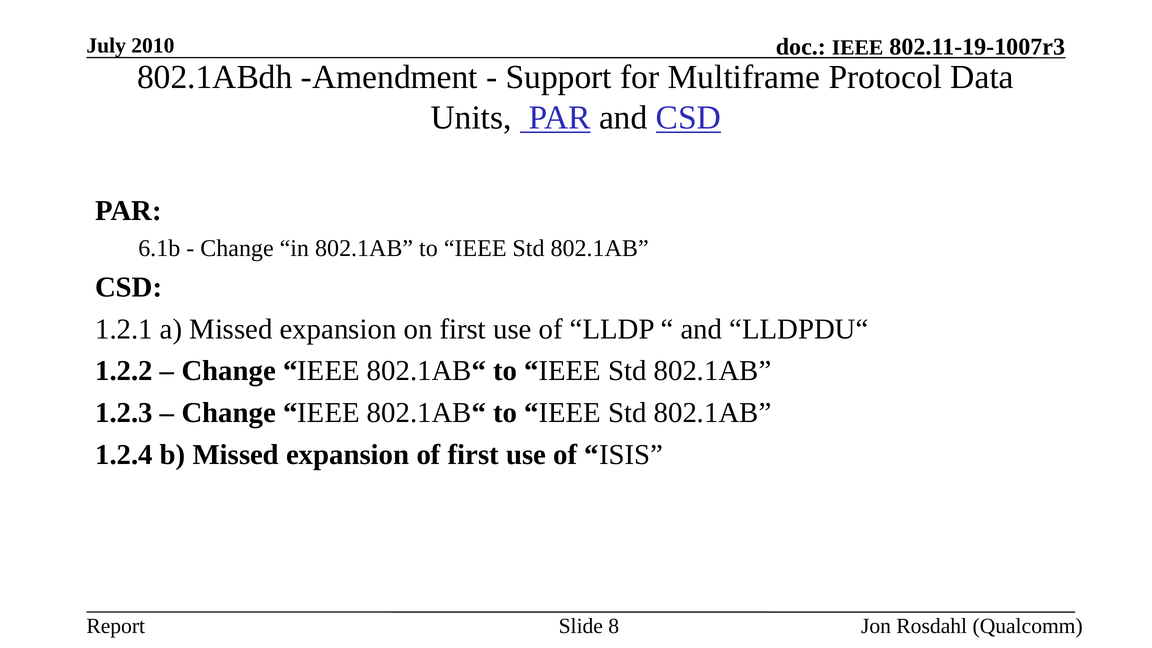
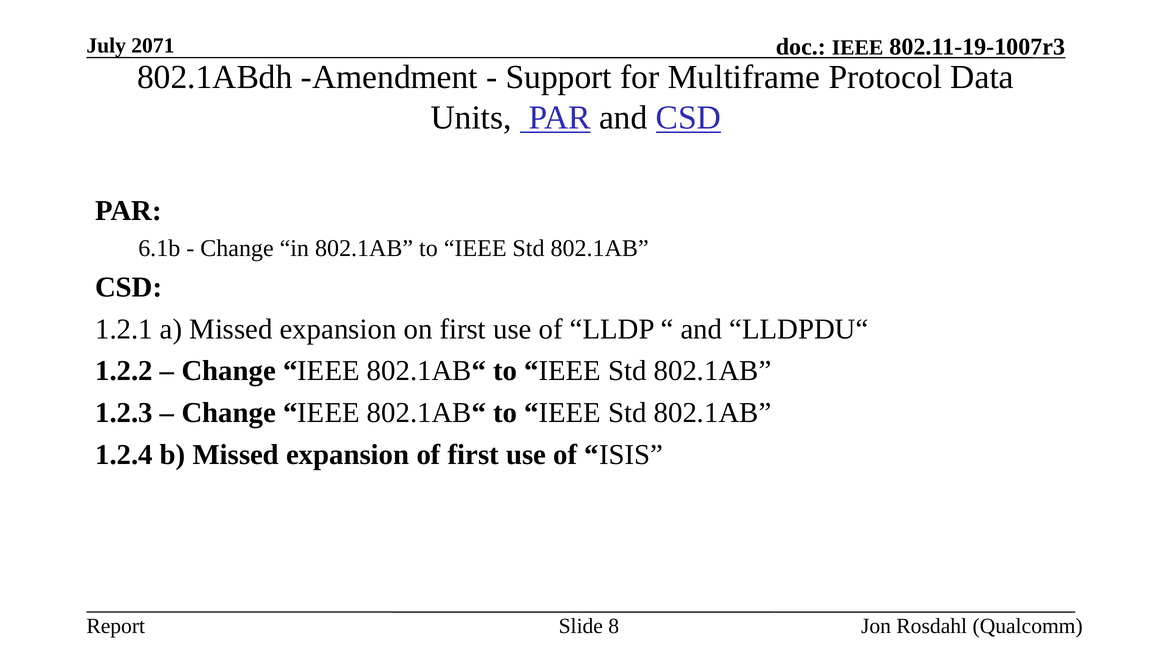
2010: 2010 -> 2071
